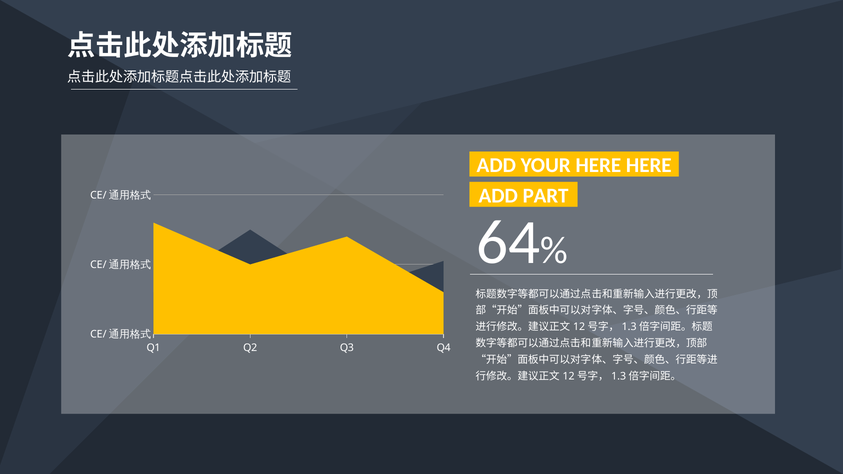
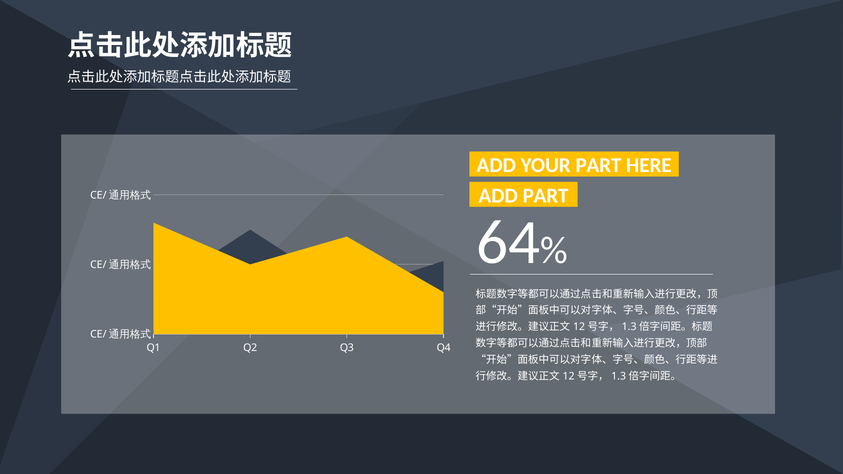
YOUR HERE: HERE -> PART
